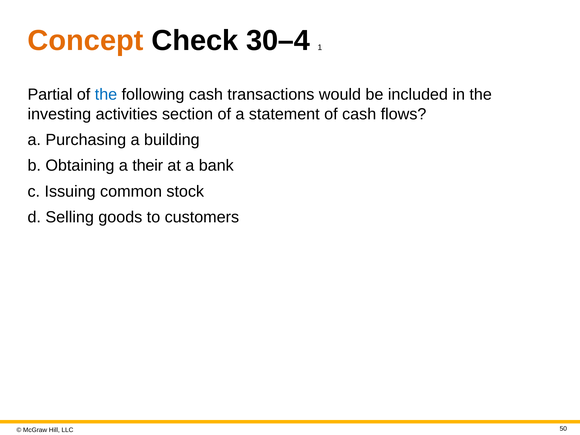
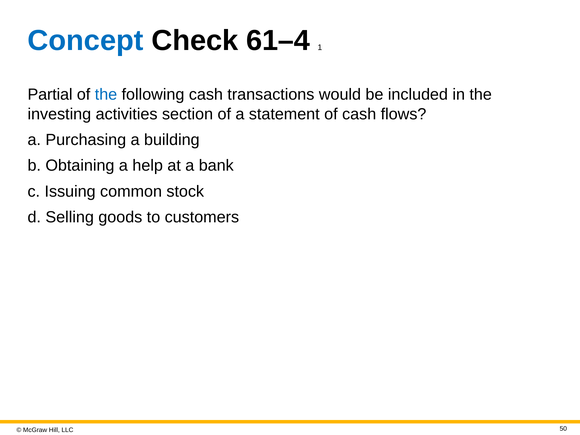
Concept colour: orange -> blue
30–4: 30–4 -> 61–4
their: their -> help
